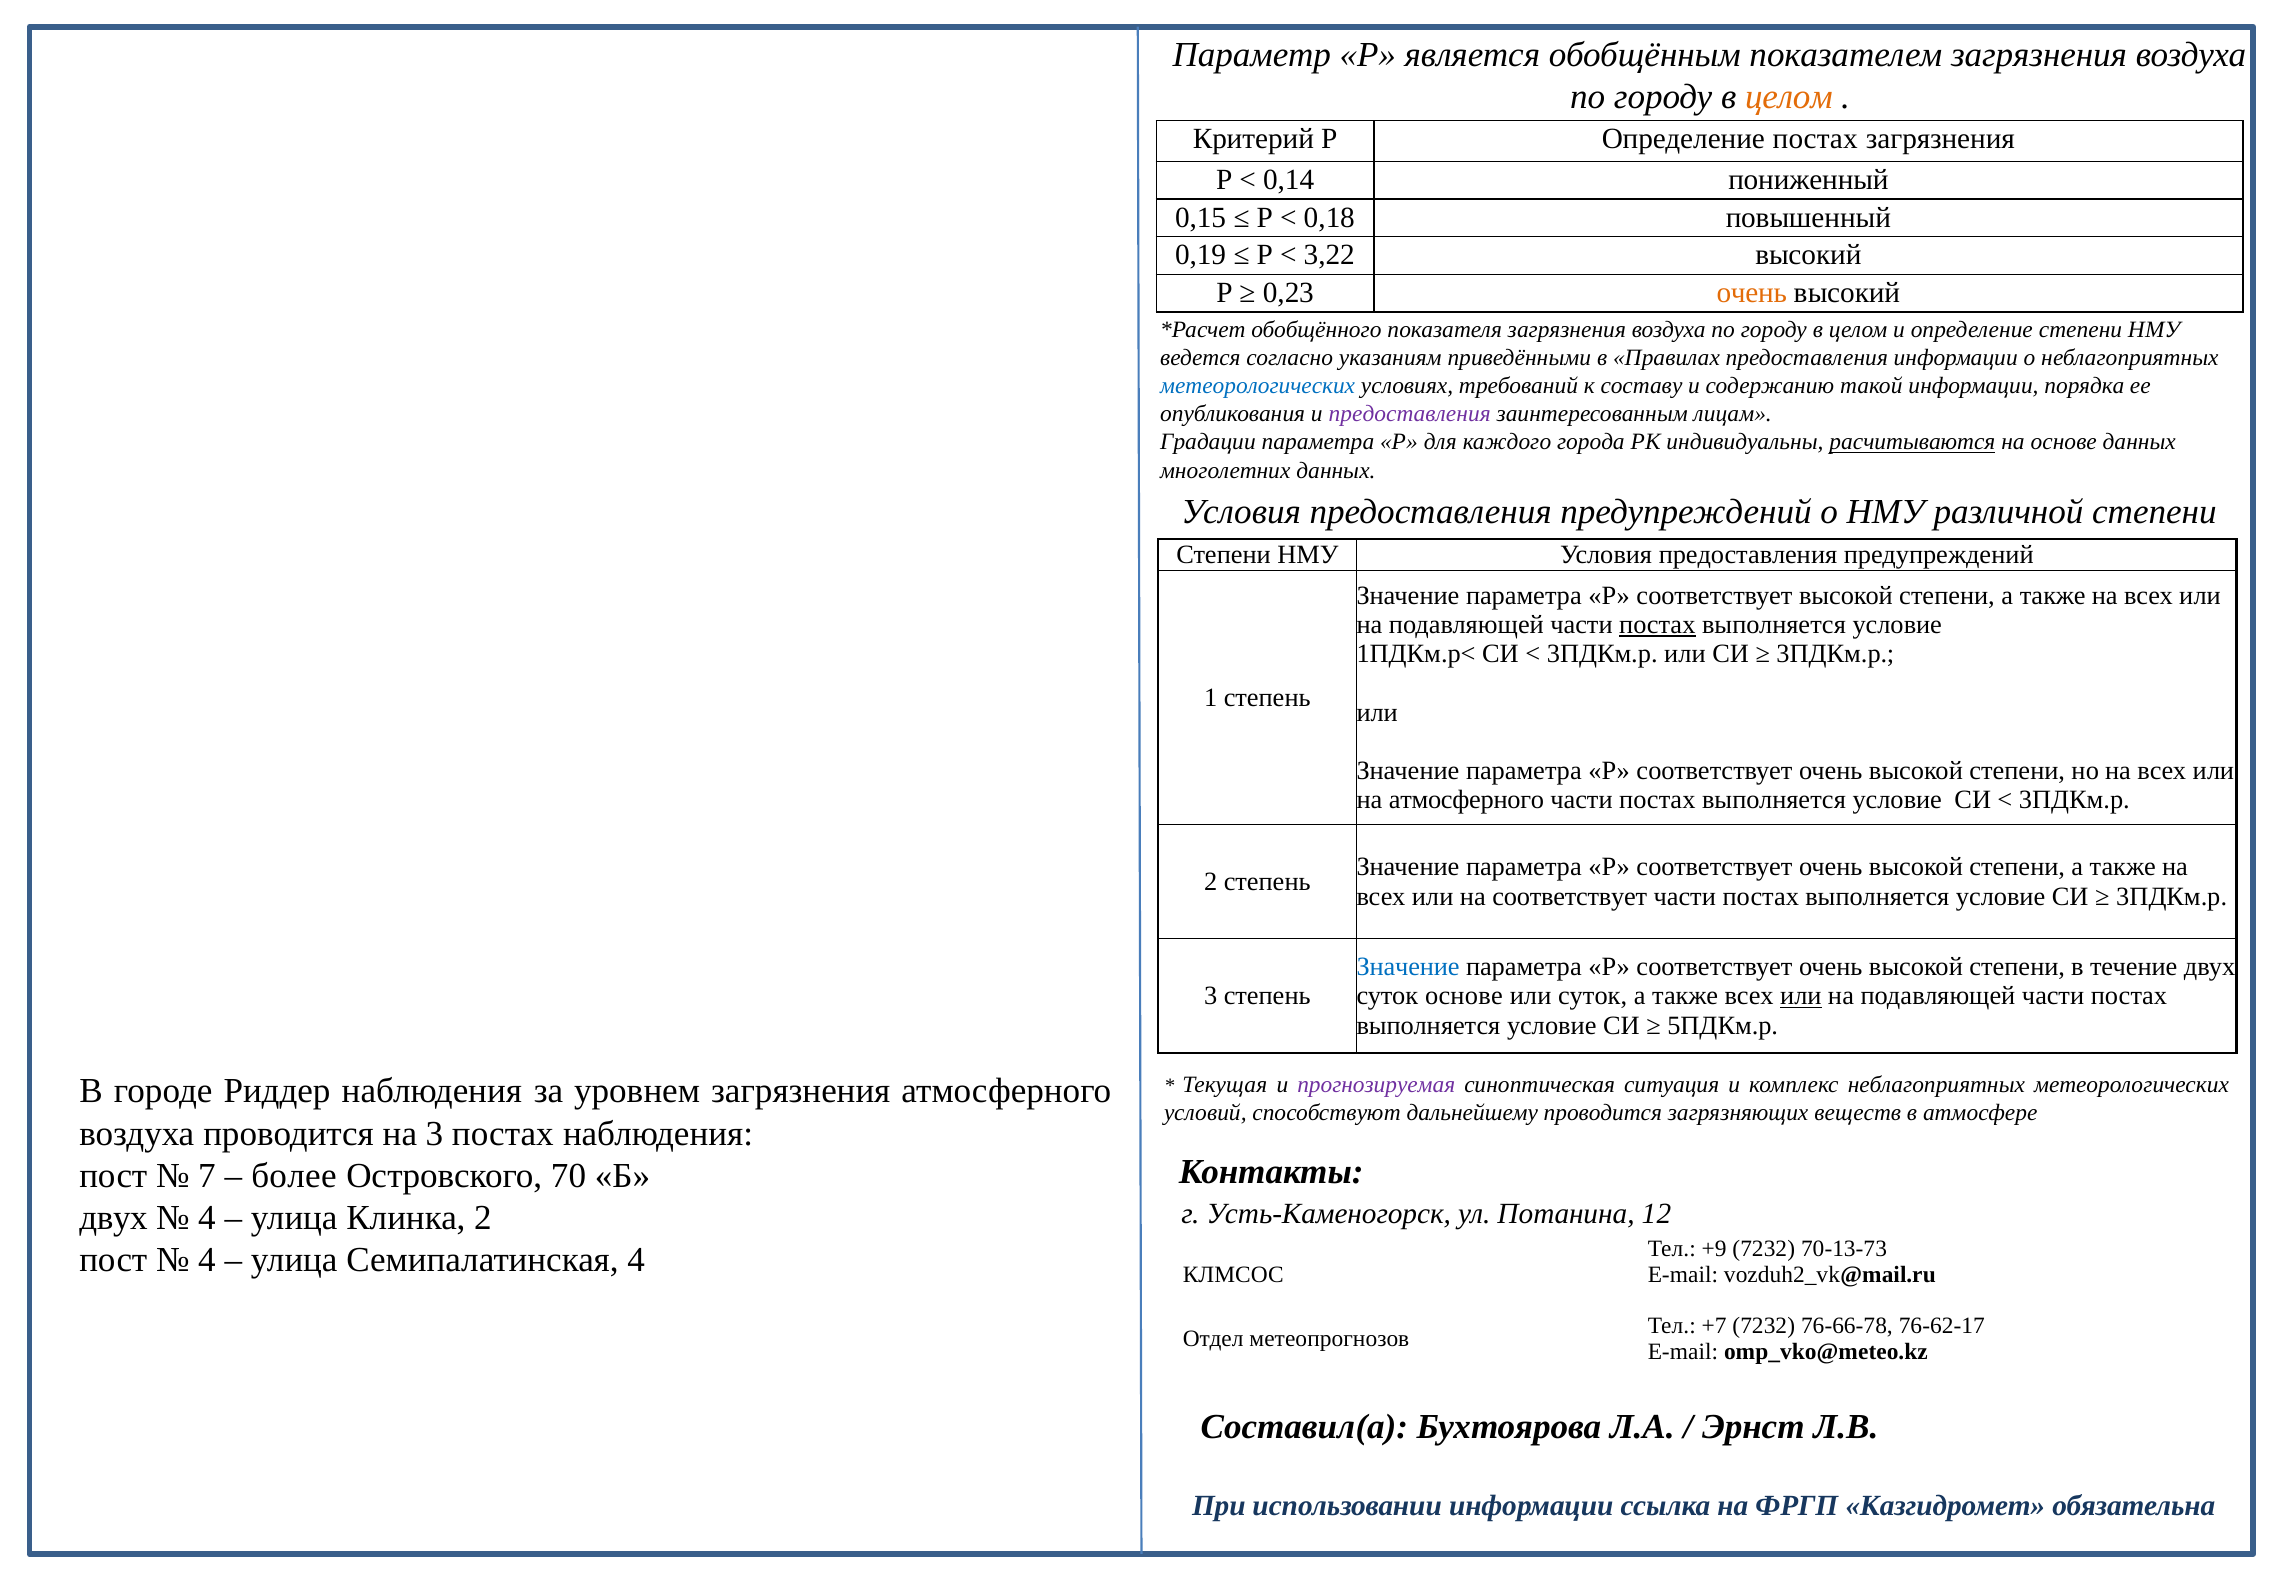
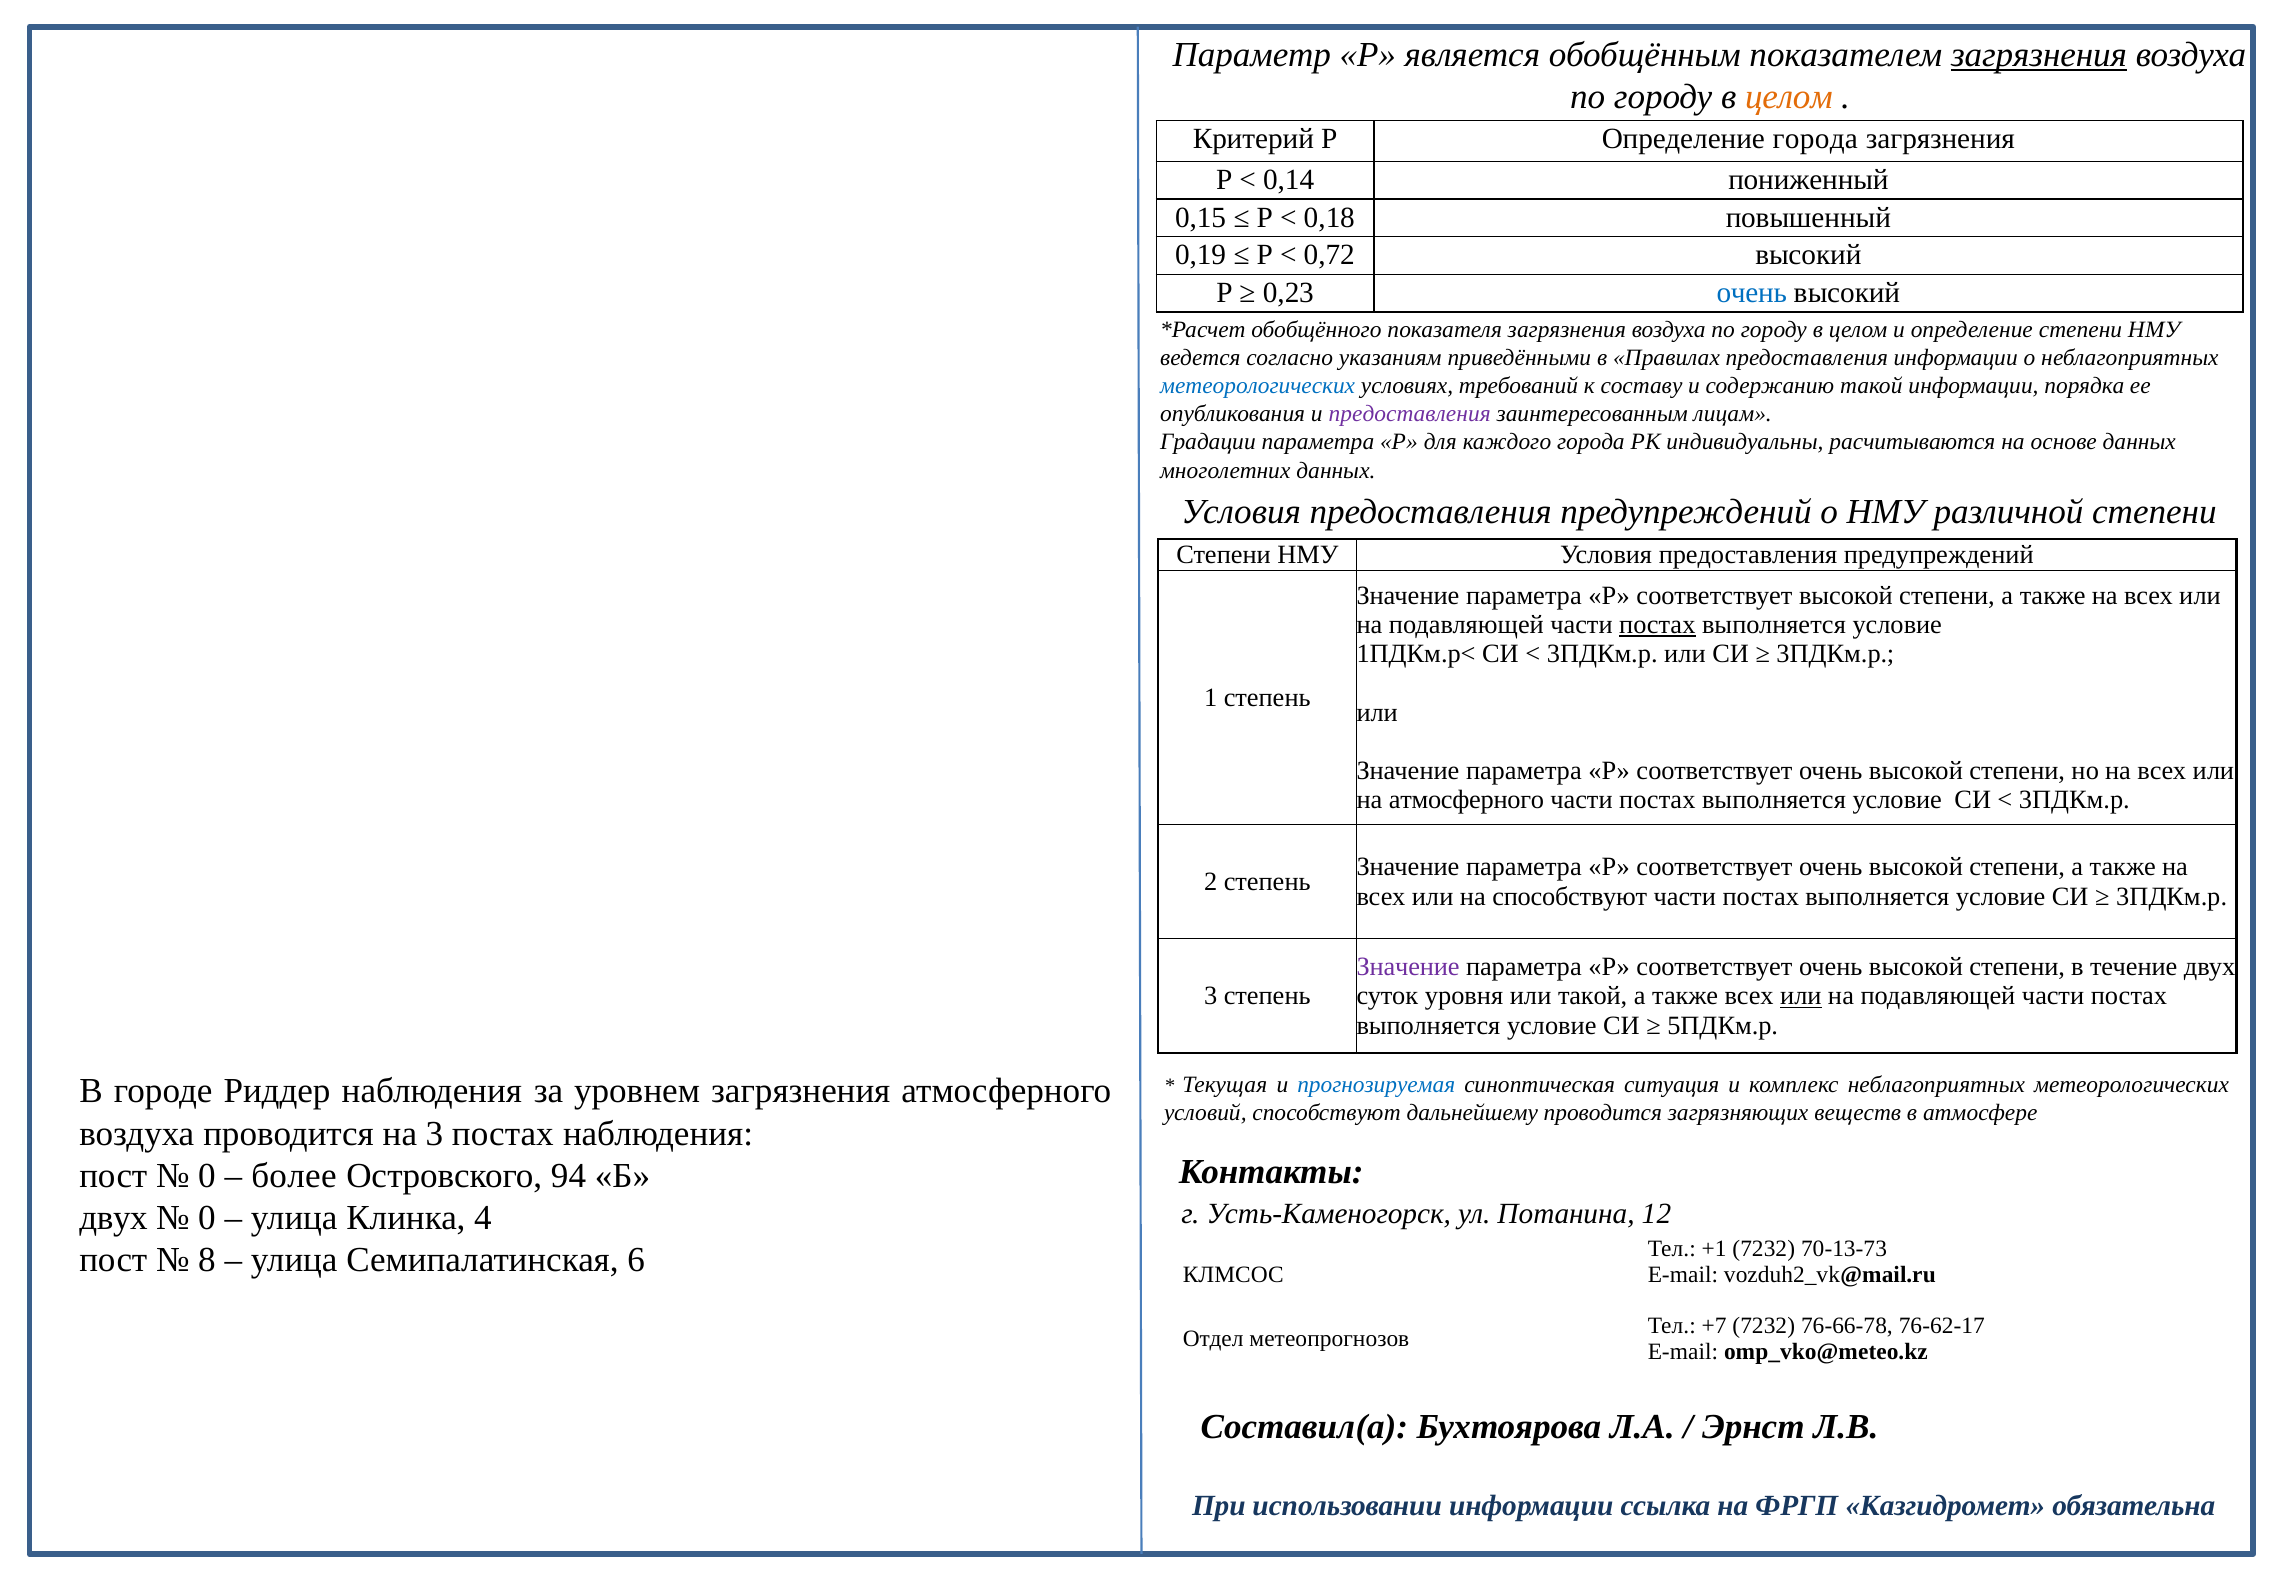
загрязнения at (2039, 55) underline: none -> present
Определение постах: постах -> города
3,22: 3,22 -> 0,72
очень at (1752, 293) colour: orange -> blue
расчитываются underline: present -> none
на соответствует: соответствует -> способствуют
Значение at (1408, 967) colour: blue -> purple
суток основе: основе -> уровня
или суток: суток -> такой
прогнозируемая colour: purple -> blue
7 at (207, 1175): 7 -> 0
70: 70 -> 94
4 at (207, 1217): 4 -> 0
Клинка 2: 2 -> 4
+9: +9 -> +1
4 at (207, 1260): 4 -> 8
Семипалатинская 4: 4 -> 6
